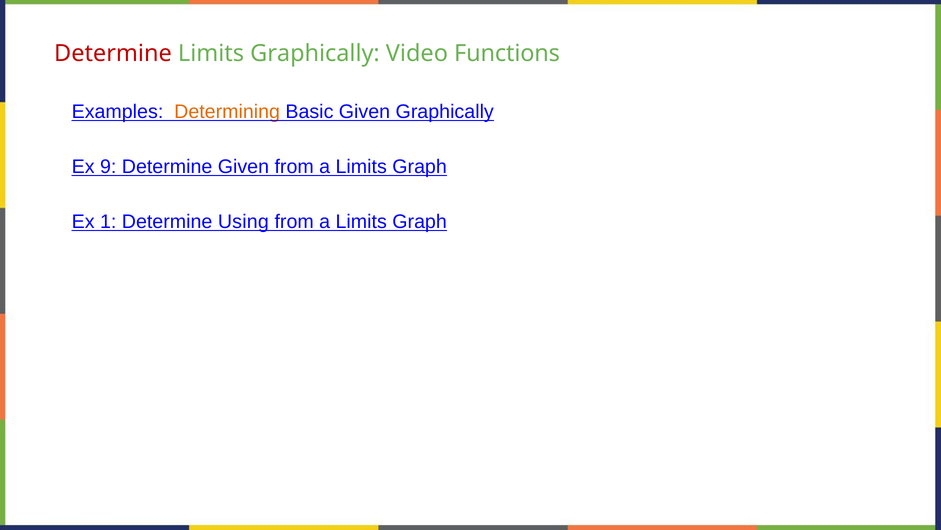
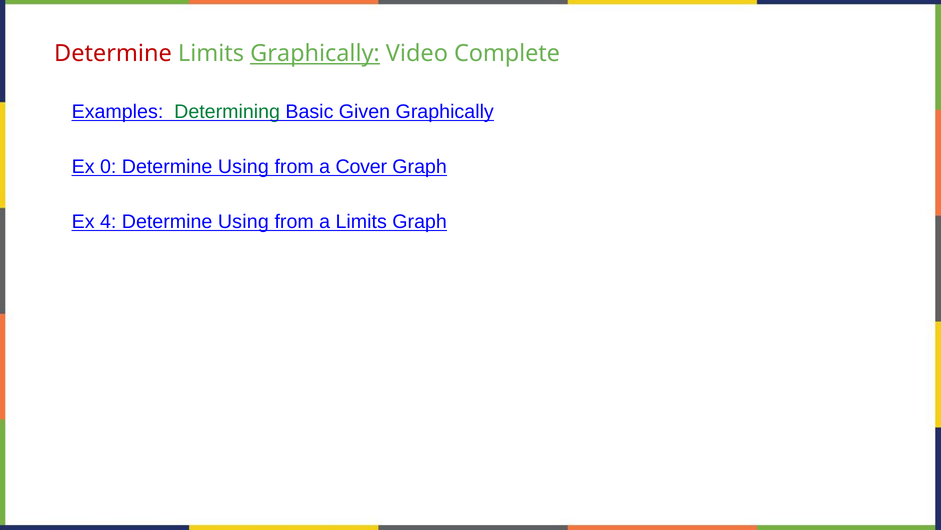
Graphically at (315, 54) underline: none -> present
Functions: Functions -> Complete
Determining colour: orange -> green
9: 9 -> 0
Given at (243, 167): Given -> Using
Limits at (361, 167): Limits -> Cover
1: 1 -> 4
